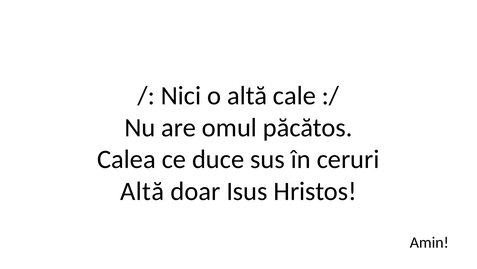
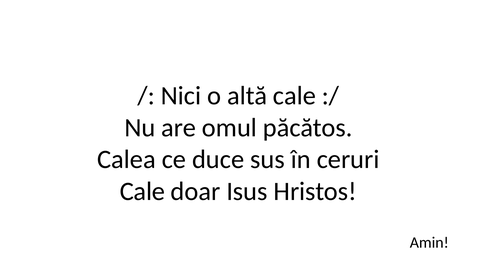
Altă at (142, 191): Altă -> Cale
